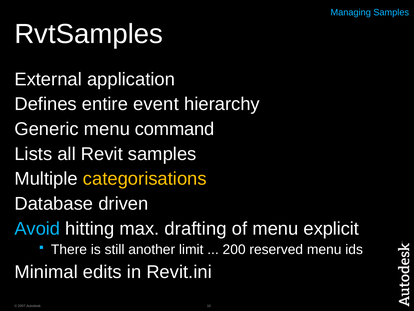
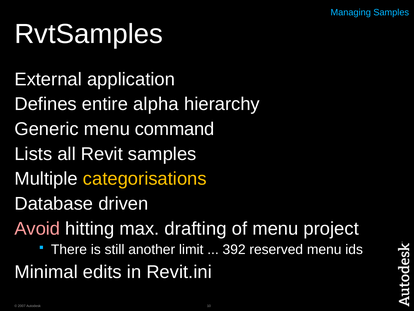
event: event -> alpha
Avoid colour: light blue -> pink
explicit: explicit -> project
200: 200 -> 392
